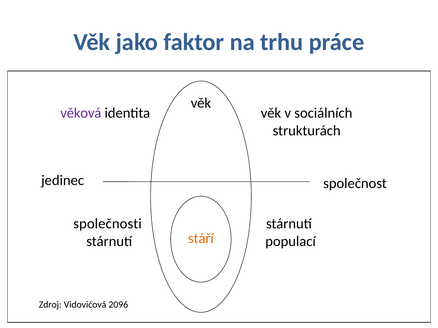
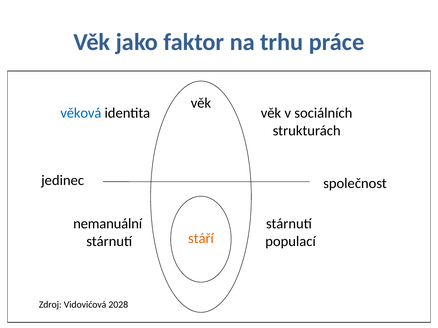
věková colour: purple -> blue
společnosti: společnosti -> nemanuální
2096: 2096 -> 2028
